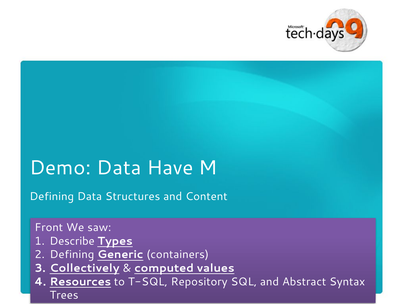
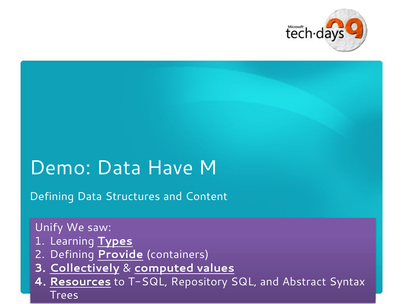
Front: Front -> Unify
Describe: Describe -> Learning
Generic: Generic -> Provide
